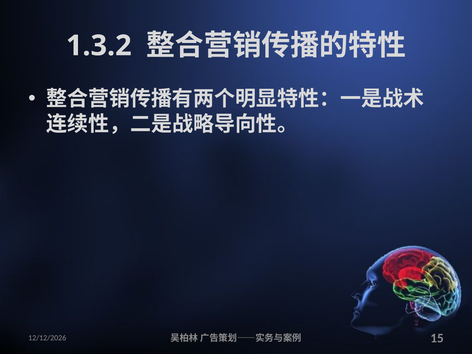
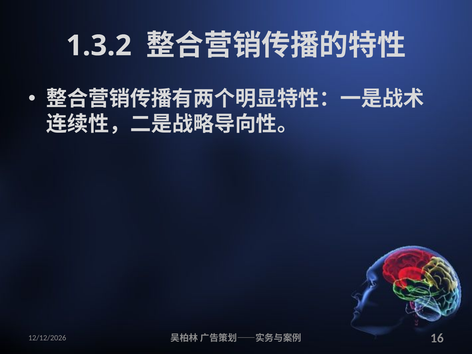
15: 15 -> 16
